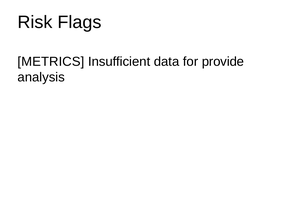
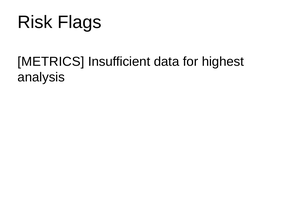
provide: provide -> highest
